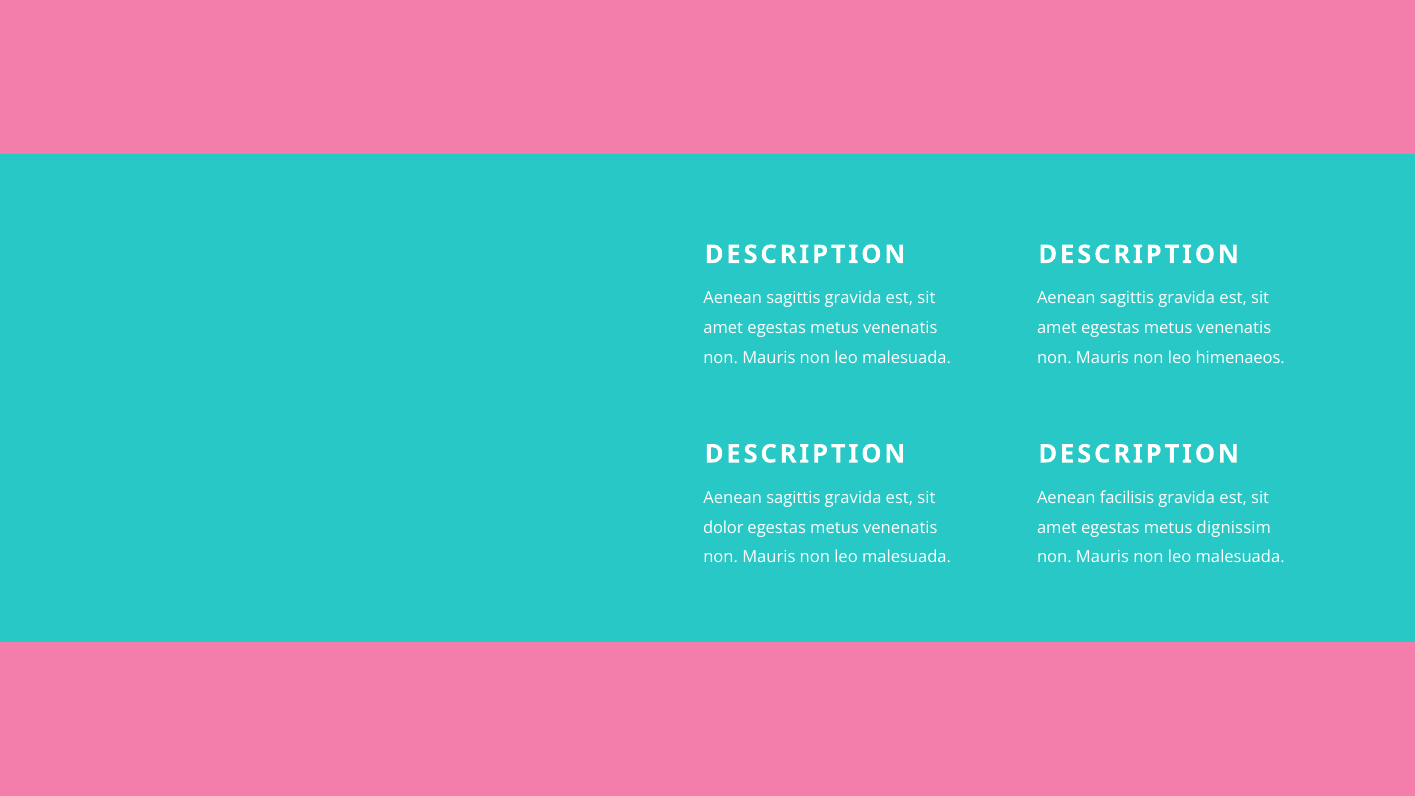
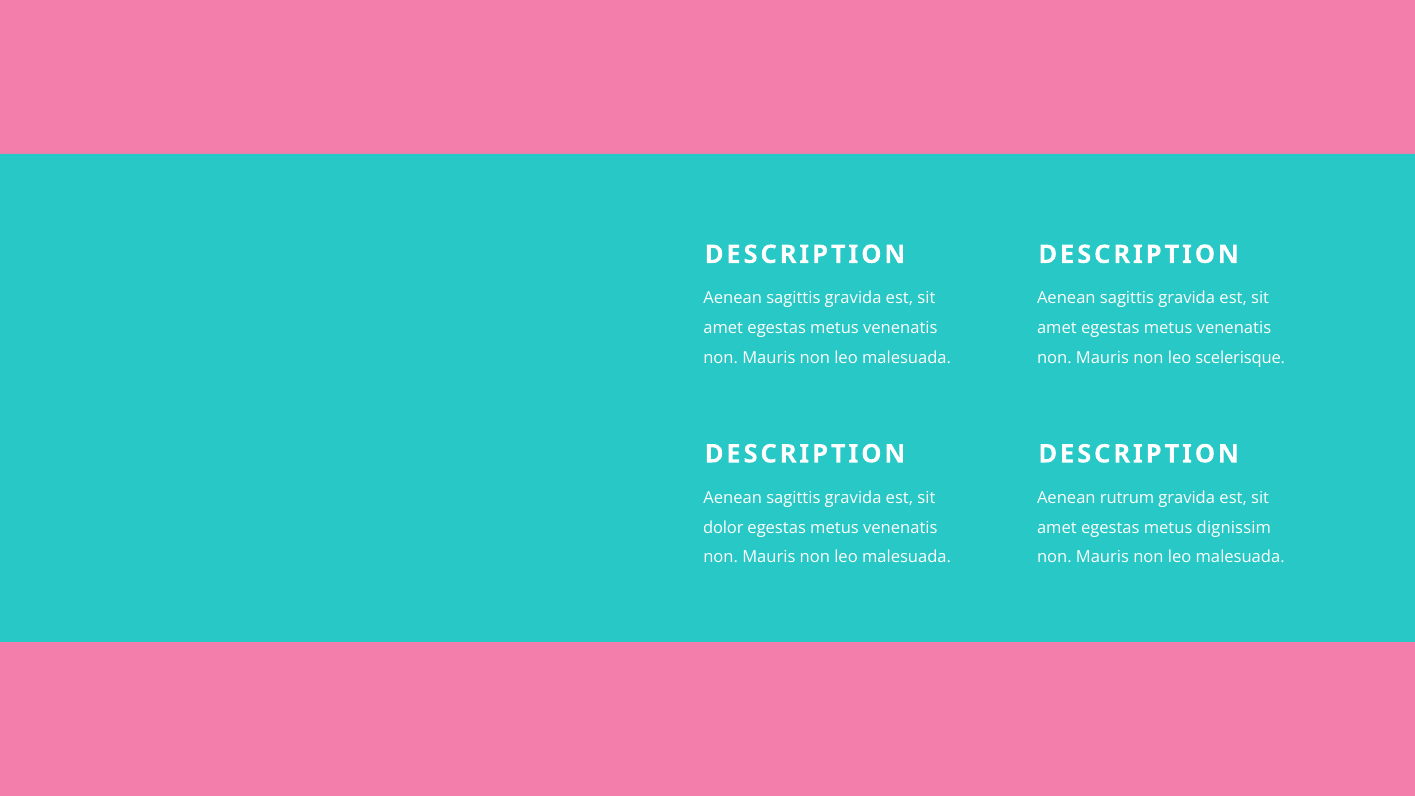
himenaeos: himenaeos -> scelerisque
facilisis: facilisis -> rutrum
